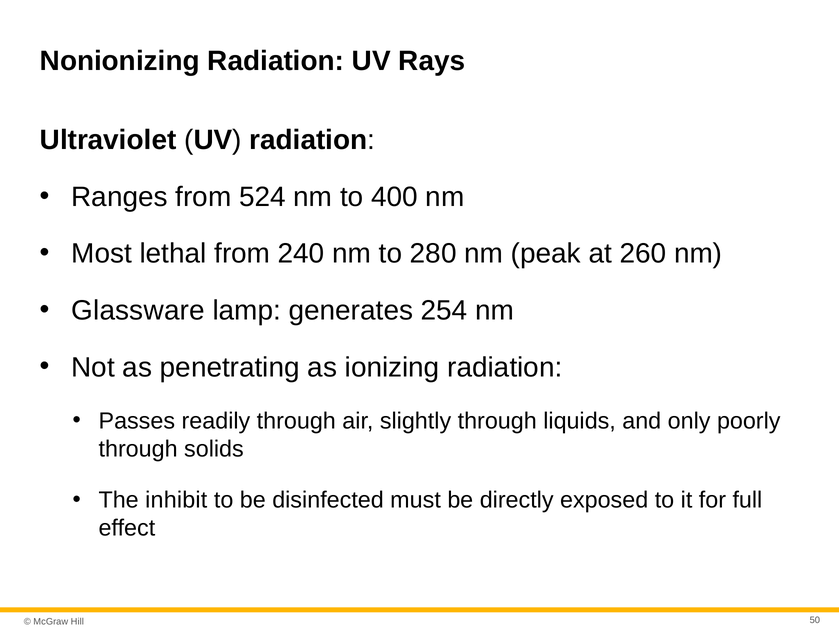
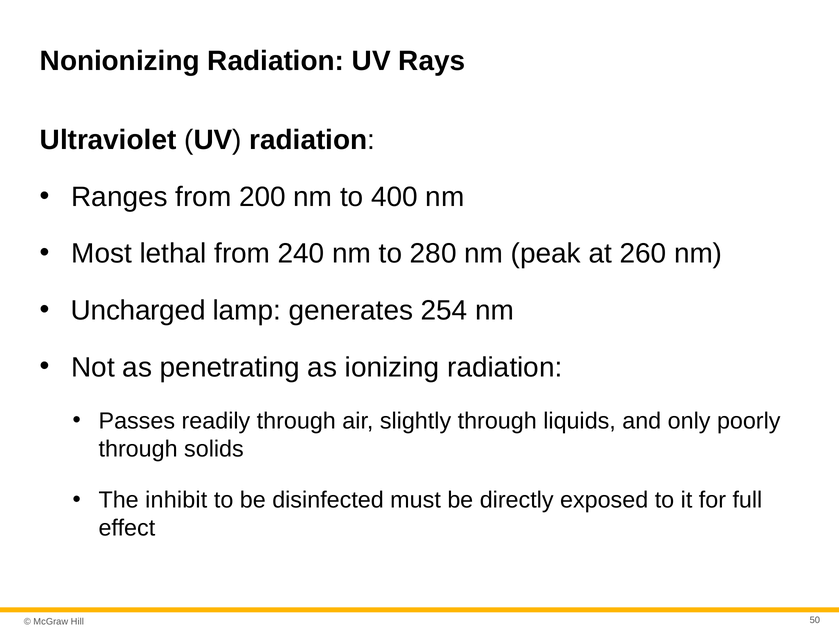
524: 524 -> 200
Glassware: Glassware -> Uncharged
